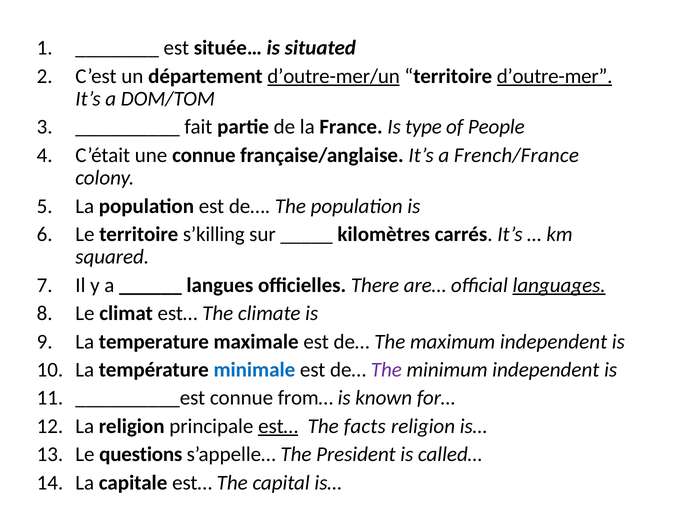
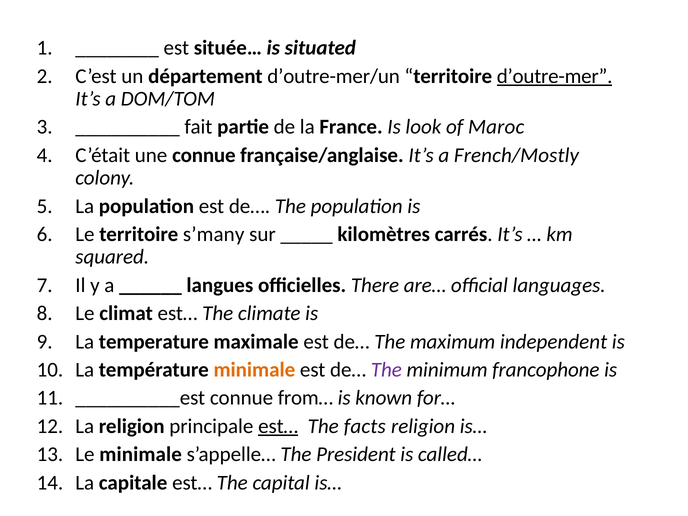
d’outre-mer/un underline: present -> none
type: type -> look
People: People -> Maroc
French/France: French/France -> French/Mostly
s’killing: s’killing -> s’many
languages underline: present -> none
minimale at (254, 370) colour: blue -> orange
minimum independent: independent -> francophone
Le questions: questions -> minimale
